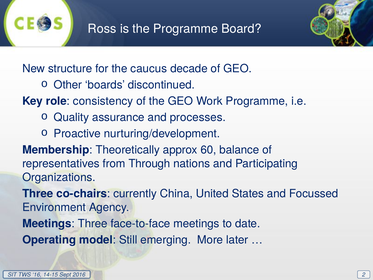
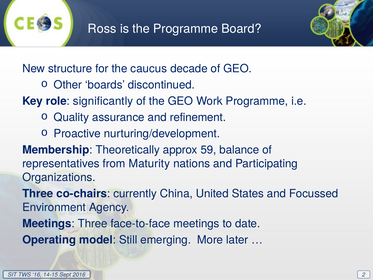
consistency: consistency -> significantly
processes: processes -> refinement
60: 60 -> 59
Through: Through -> Maturity
